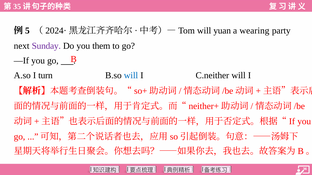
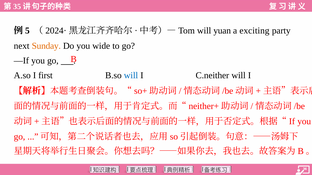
wearing: wearing -> exciting
Sunday colour: purple -> orange
them: them -> wide
turn: turn -> first
